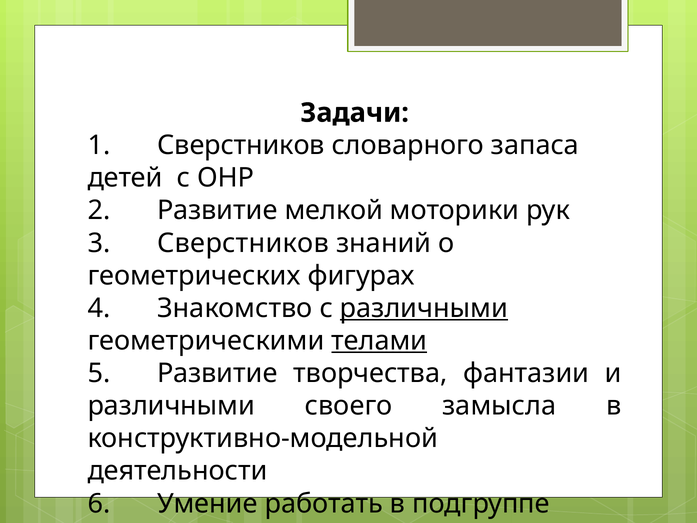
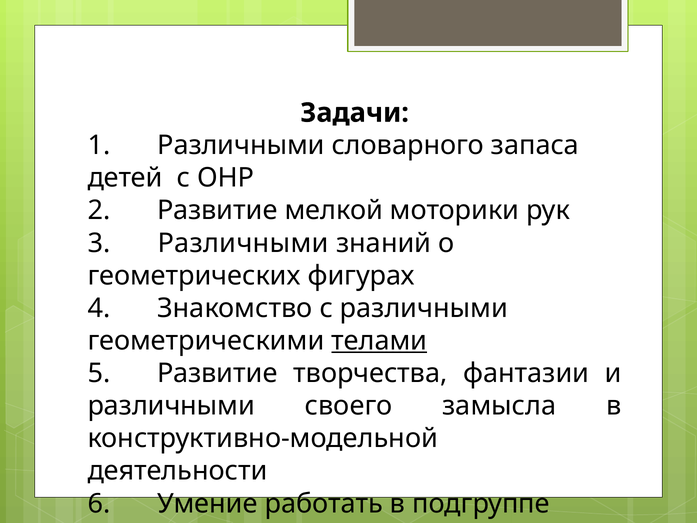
1 Сверстников: Сверстников -> Различными
3 Сверстников: Сверстников -> Различными
различными at (424, 308) underline: present -> none
